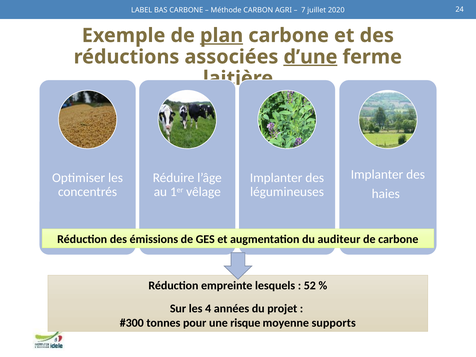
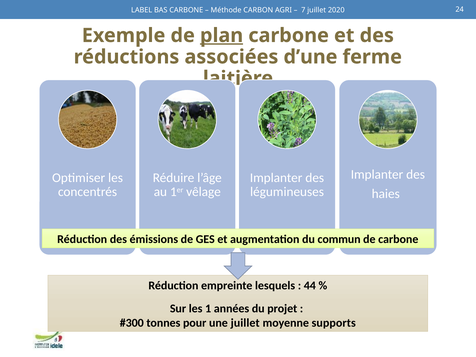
d’une underline: present -> none
auditeur: auditeur -> commun
52: 52 -> 44
4: 4 -> 1
une risque: risque -> juillet
